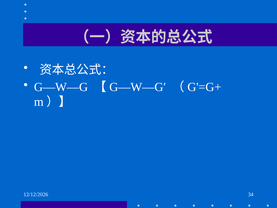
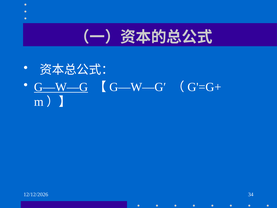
G—W—G underline: none -> present
